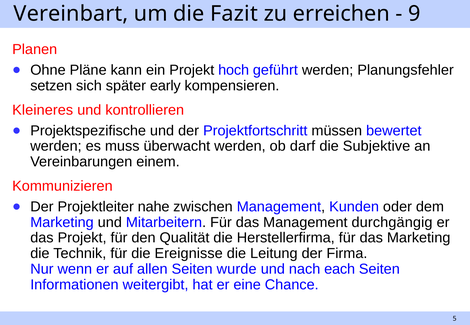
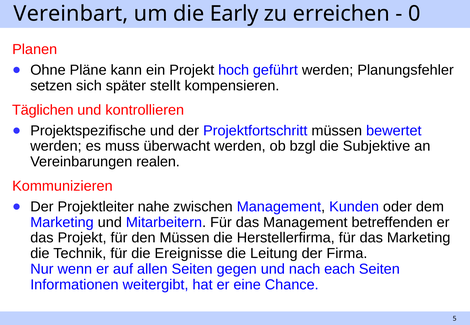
Fazit: Fazit -> Early
9: 9 -> 0
early: early -> stellt
Kleineres: Kleineres -> Täglichen
darf: darf -> bzgl
einem: einem -> realen
durchgängig: durchgängig -> betreffenden
den Qualität: Qualität -> Müssen
wurde: wurde -> gegen
